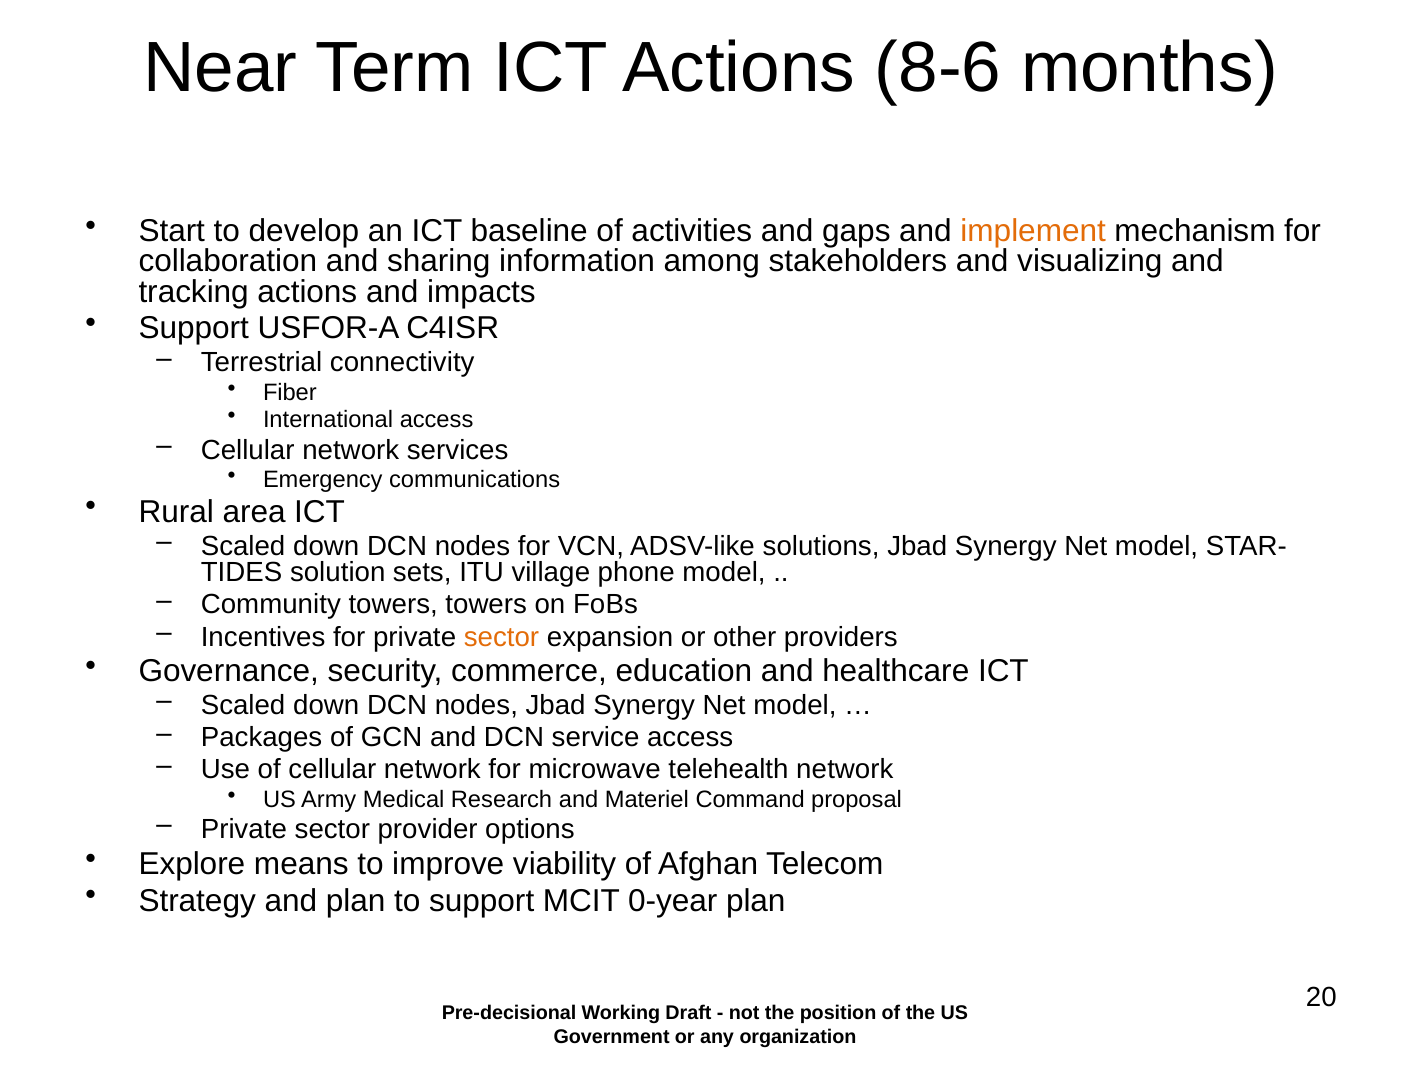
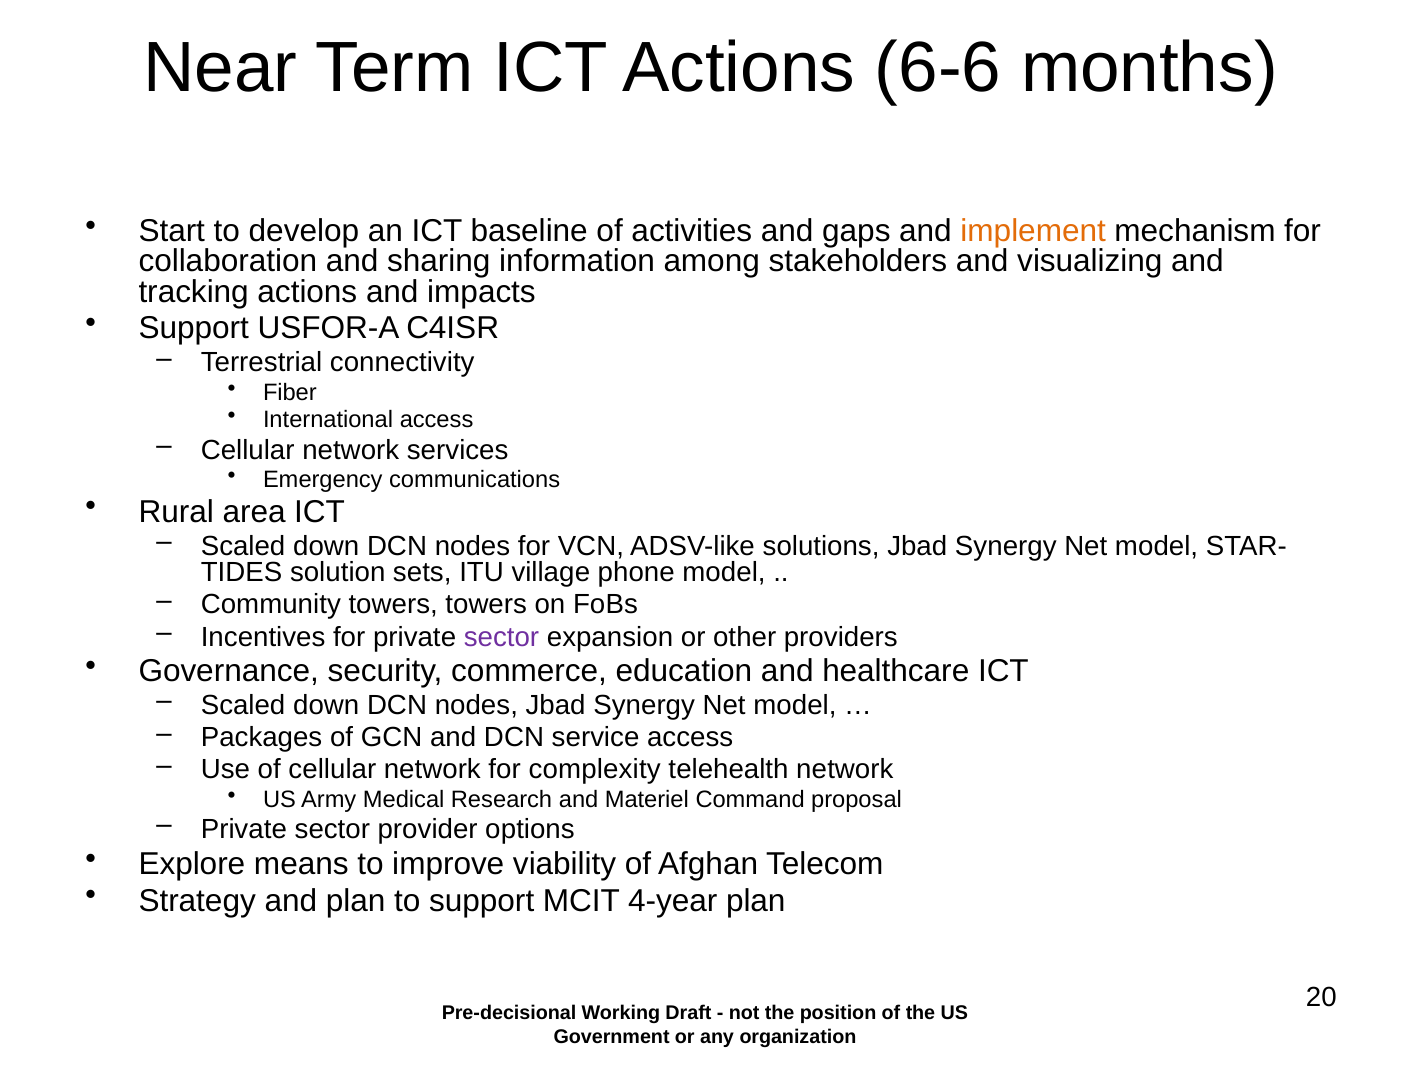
8-6: 8-6 -> 6-6
sector at (502, 637) colour: orange -> purple
microwave: microwave -> complexity
0-year: 0-year -> 4-year
